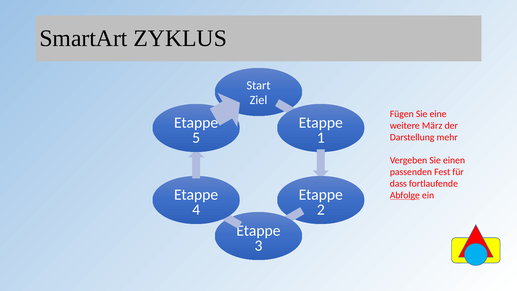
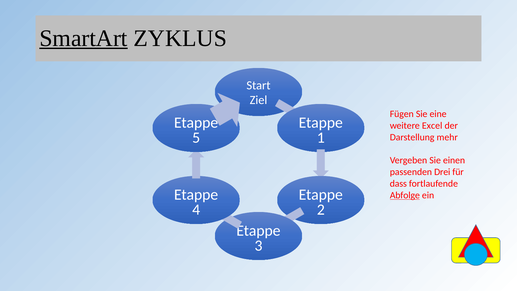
SmartArt underline: none -> present
März: März -> Excel
Fest: Fest -> Drei
